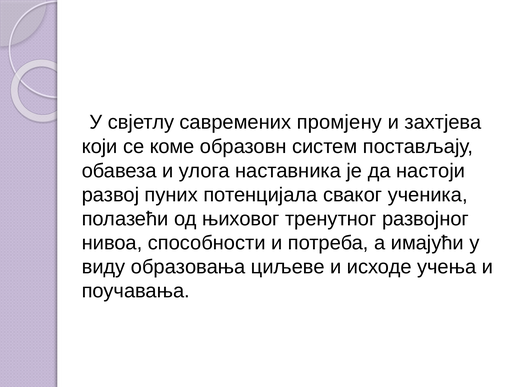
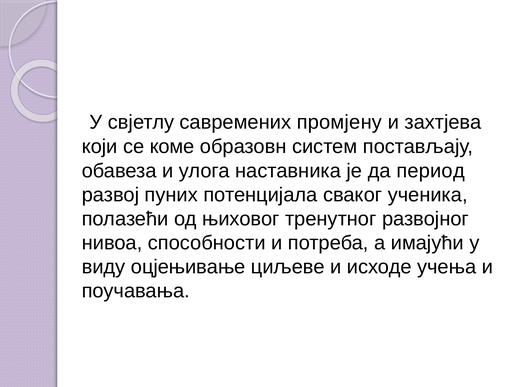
настоји: настоји -> период
образовања: образовања -> оцјењивање
